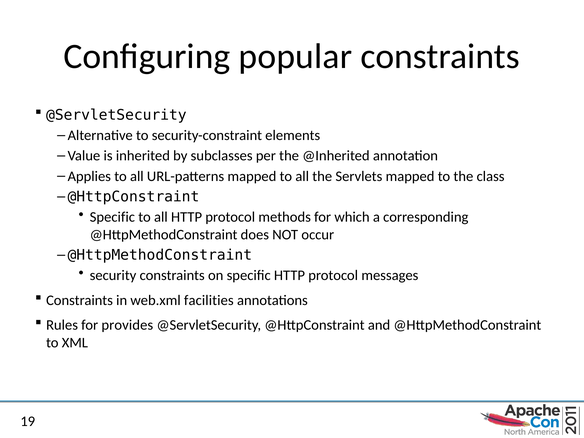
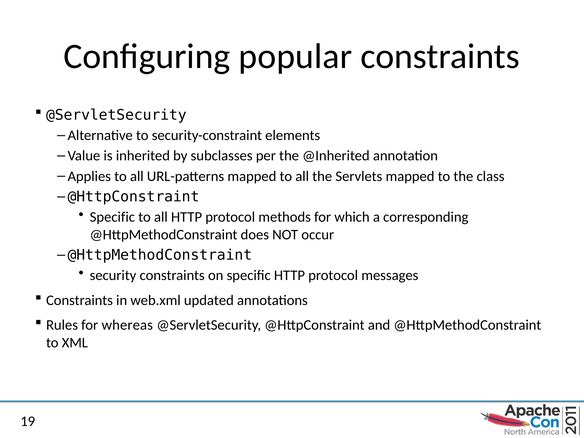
facilities: facilities -> updated
provides: provides -> whereas
